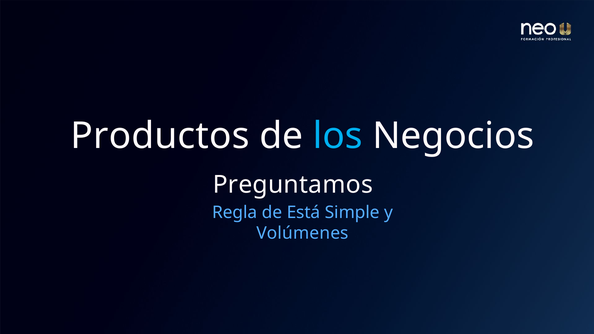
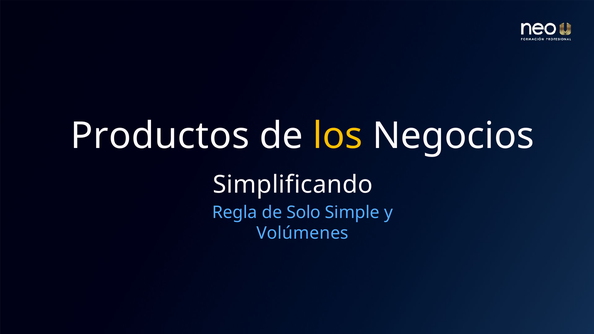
los colour: light blue -> yellow
Preguntamos: Preguntamos -> Simplificando
Está: Está -> Solo
